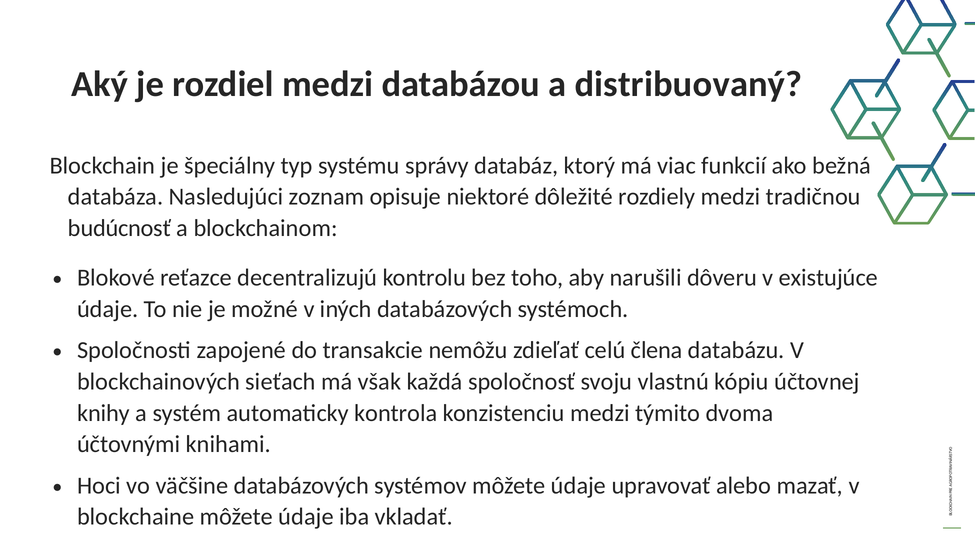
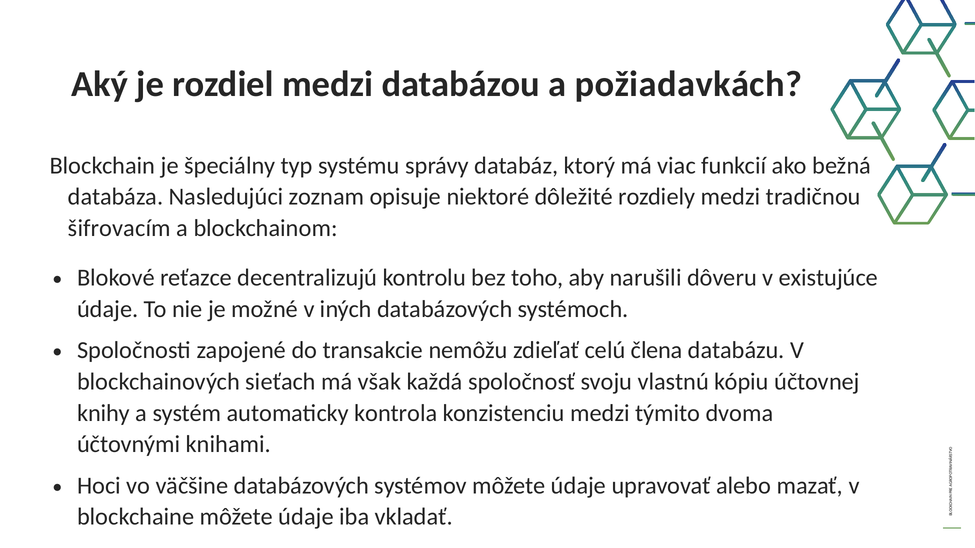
distribuovaný: distribuovaný -> požiadavkách
budúcnosť: budúcnosť -> šifrovacím
